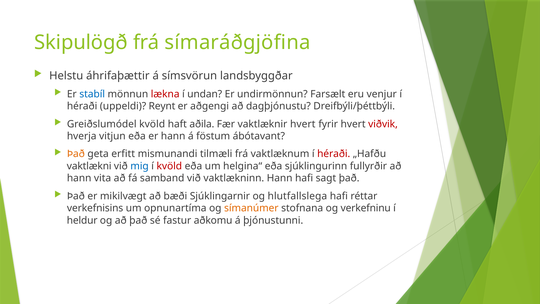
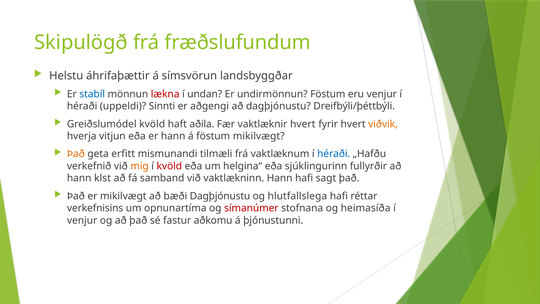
símaráðgjöfina: símaráðgjöfina -> fræðslufundum
undirmönnun Farsælt: Farsælt -> Föstum
Reynt: Reynt -> Sinnti
viðvik colour: red -> orange
föstum ábótavant: ábótavant -> mikilvægt
héraði at (334, 154) colour: red -> blue
vaktlækni: vaktlækni -> verkefnið
mig colour: blue -> orange
vita: vita -> klst
bæði Sjúklingarnir: Sjúklingarnir -> Dagþjónustu
símanúmer colour: orange -> red
verkefninu: verkefninu -> heimasíða
heldur at (82, 220): heldur -> venjur
